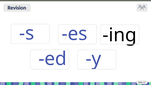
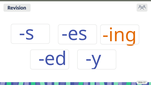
ing colour: black -> orange
